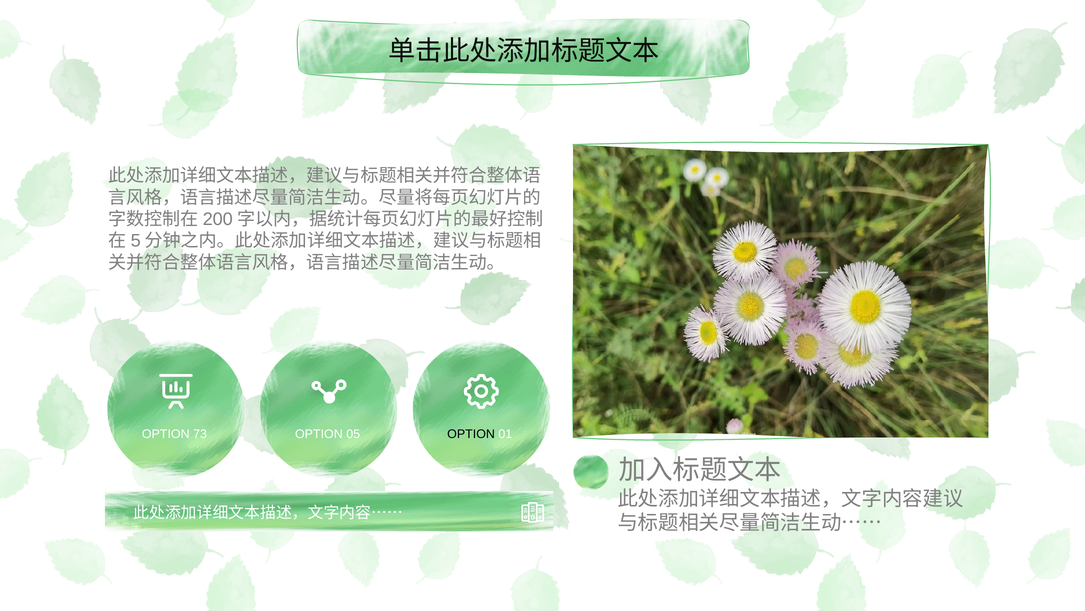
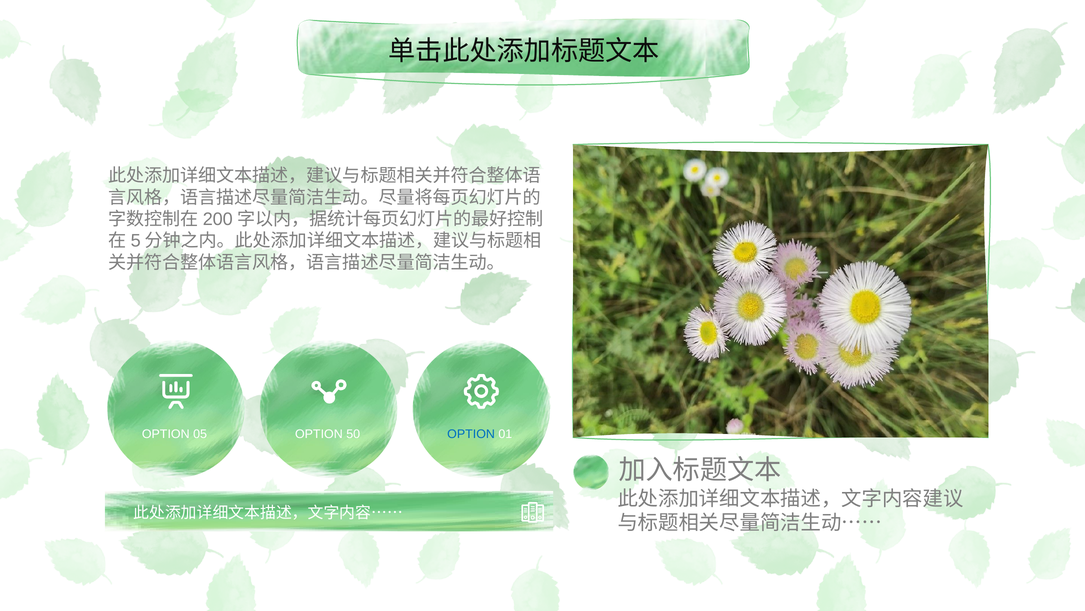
73: 73 -> 05
05: 05 -> 50
OPTION at (471, 434) colour: black -> blue
